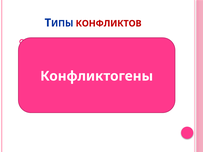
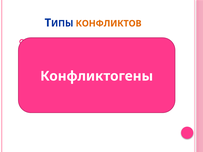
КОНФЛИКТОВ colour: red -> orange
